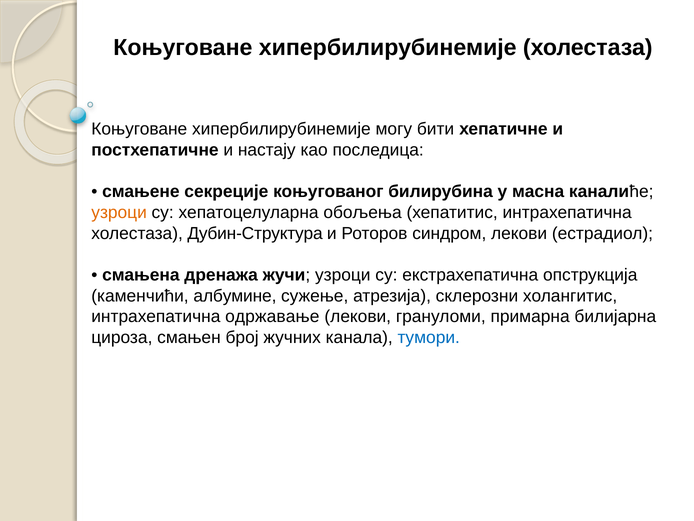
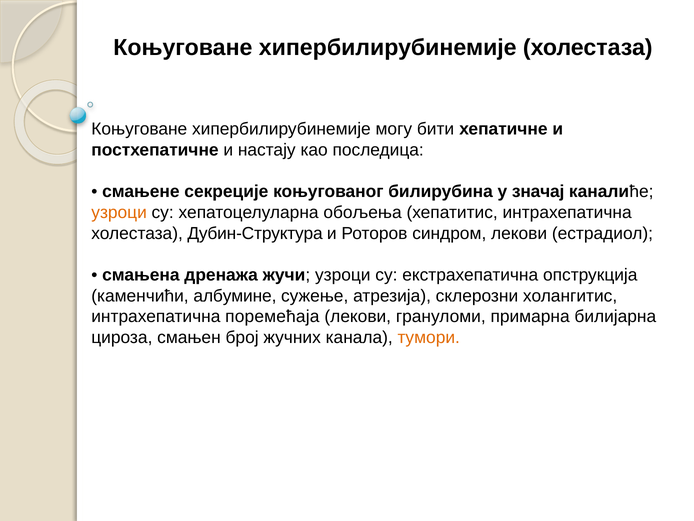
масна: масна -> значај
одржавање: одржавање -> поремећаја
тумори colour: blue -> orange
